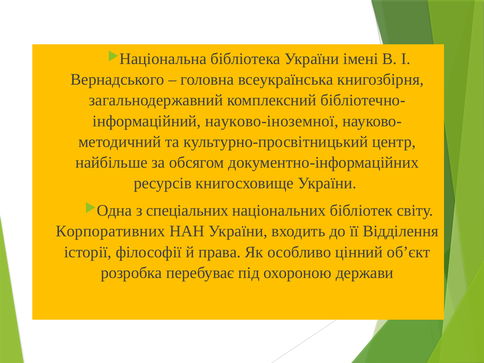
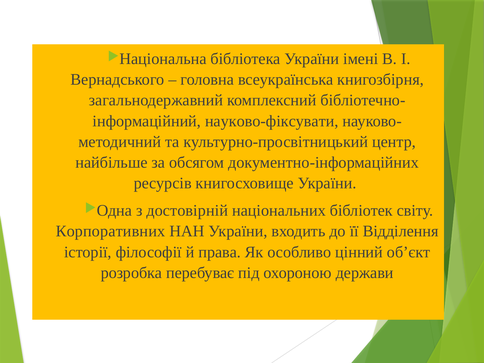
науково-іноземної: науково-іноземної -> науково-фіксувати
спеціальних: спеціальних -> достовірній
